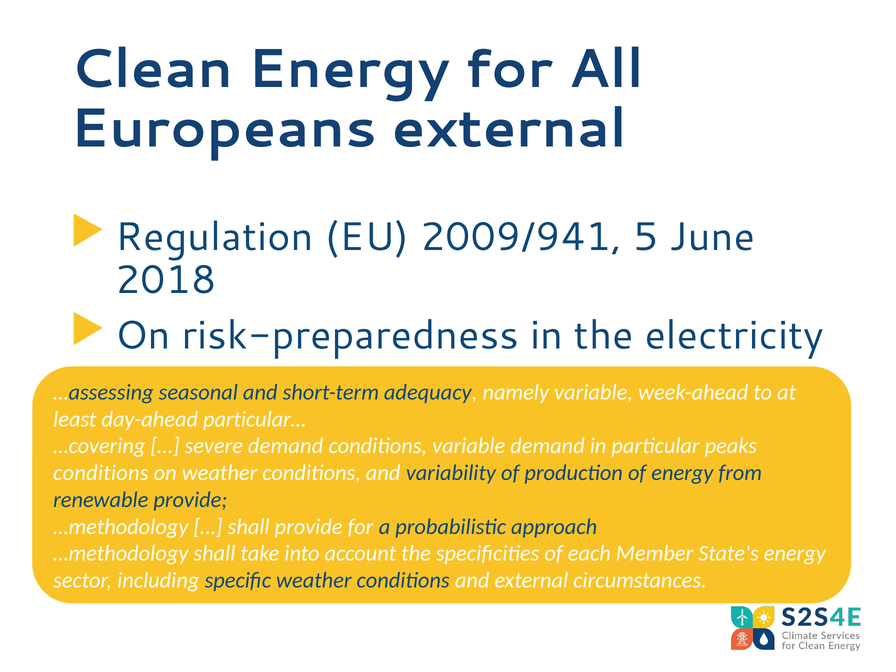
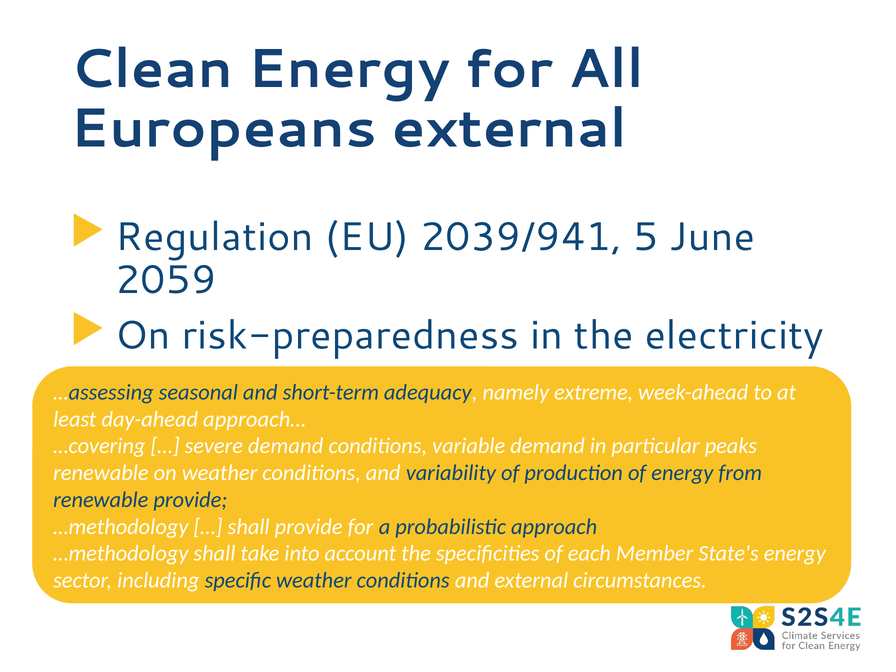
2009/941: 2009/941 -> 2039/941
2018: 2018 -> 2059
namely variable: variable -> extreme
particular…: particular… -> approach…
conditions at (101, 473): conditions -> renewable
